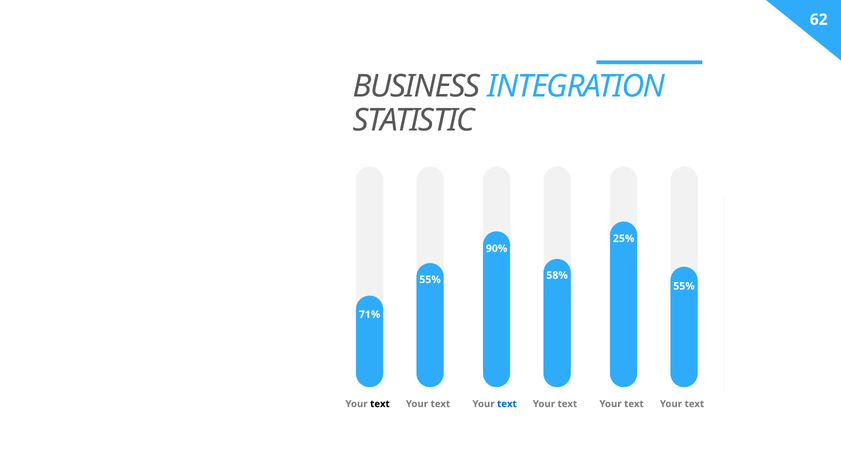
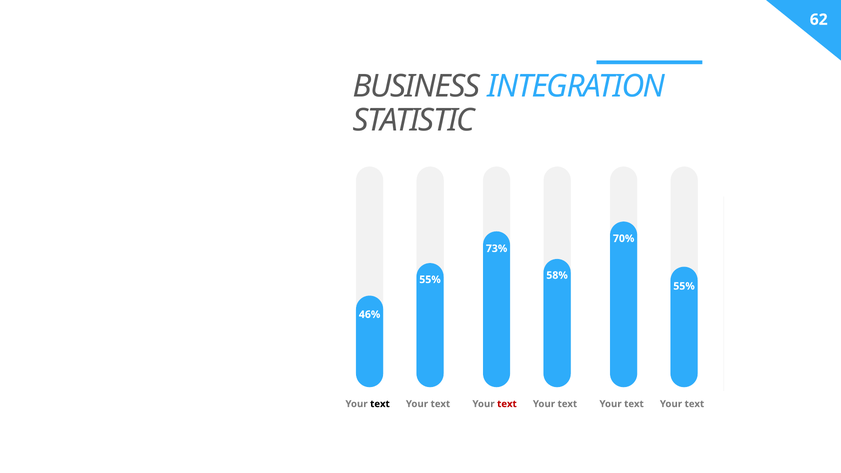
25%: 25% -> 70%
90%: 90% -> 73%
71%: 71% -> 46%
text at (507, 404) colour: blue -> red
